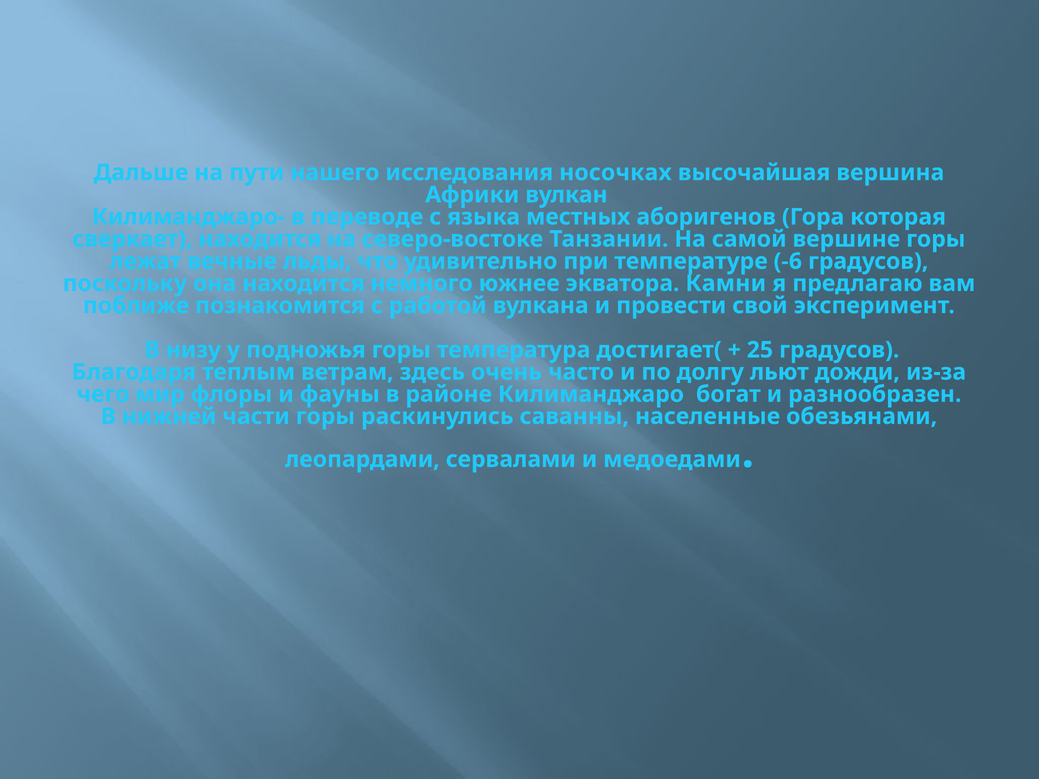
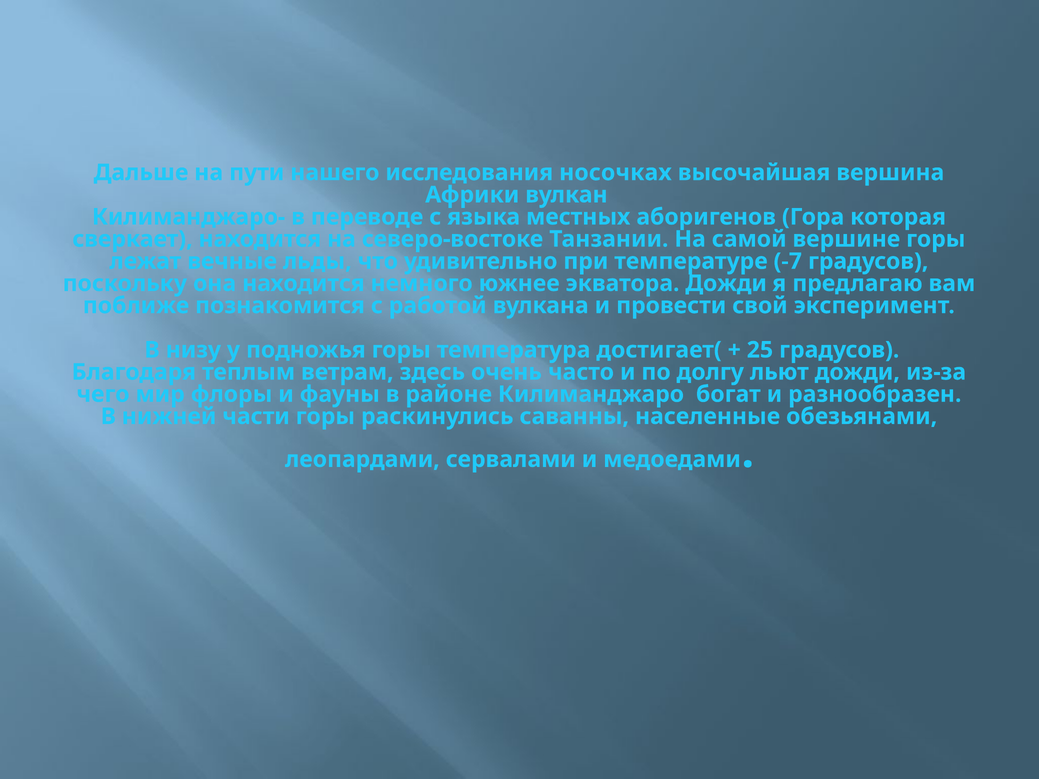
-6: -6 -> -7
экватора Камни: Камни -> Дожди
